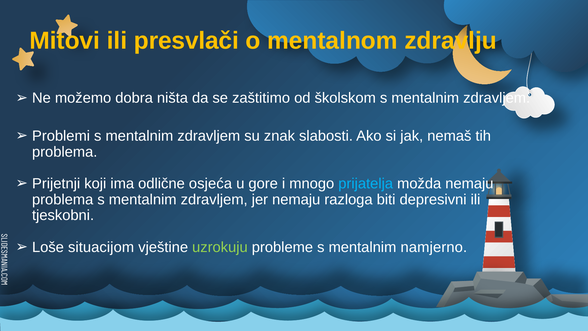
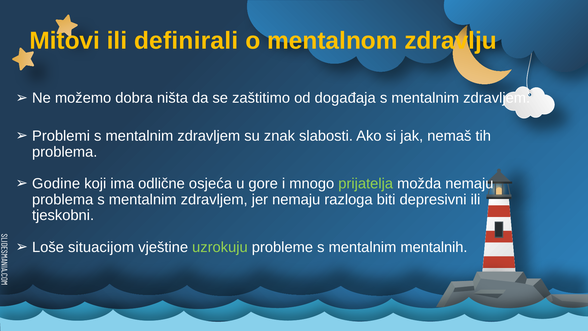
presvlači: presvlači -> definirali
školskom: školskom -> događaja
Prijetnji: Prijetnji -> Godine
prijatelja colour: light blue -> light green
namjerno: namjerno -> mentalnih
